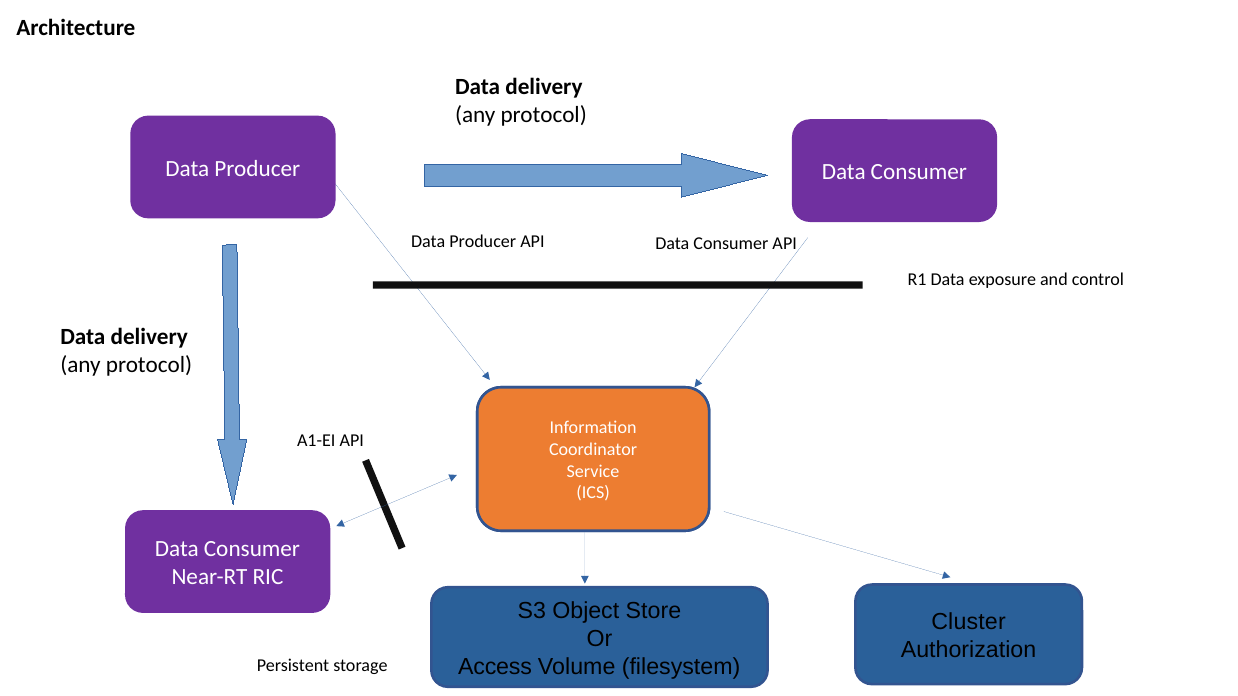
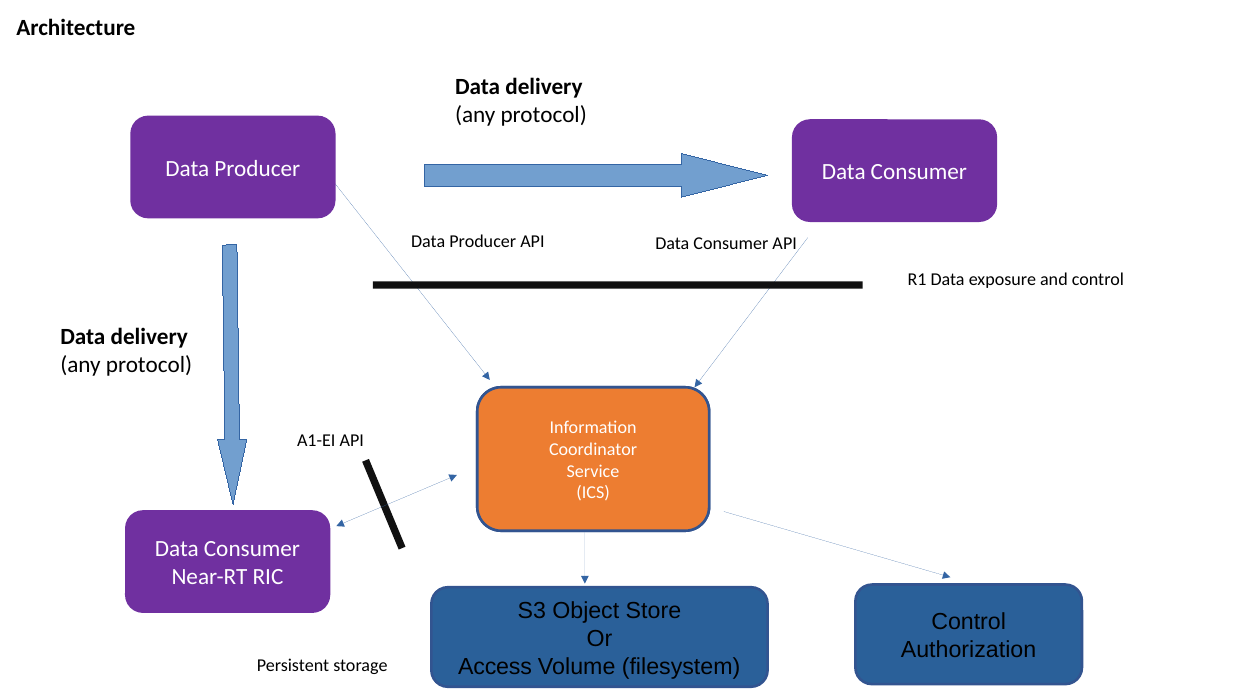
Cluster at (969, 622): Cluster -> Control
